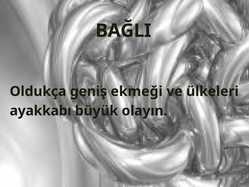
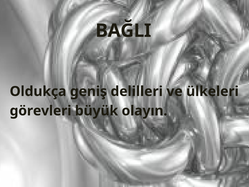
ekmeği: ekmeği -> delilleri
ayakkabı: ayakkabı -> görevleri
